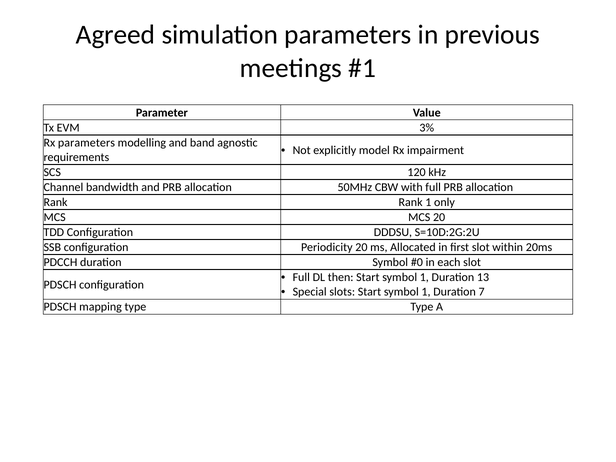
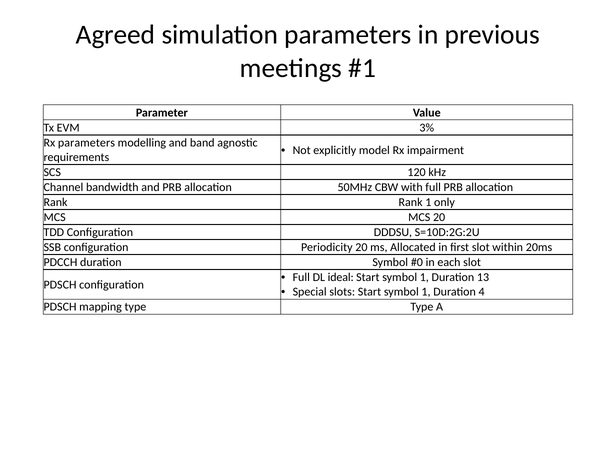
then: then -> ideal
7: 7 -> 4
